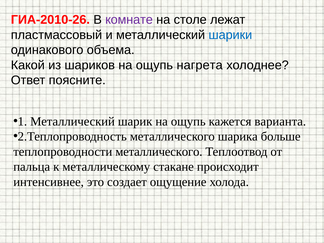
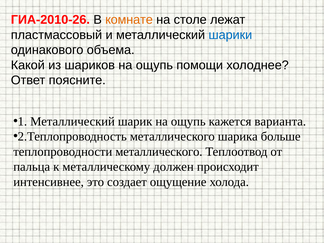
комнате colour: purple -> orange
нагрета: нагрета -> помощи
стакане: стакане -> должен
